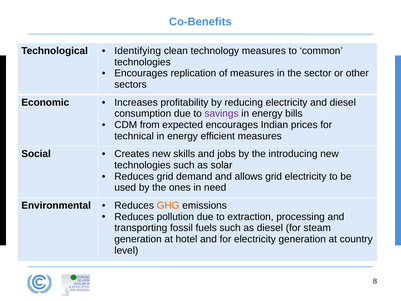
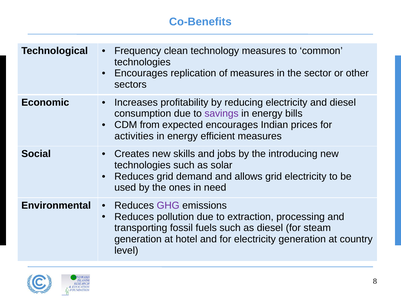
Identifying: Identifying -> Frequency
technical: technical -> activities
GHG colour: orange -> purple
